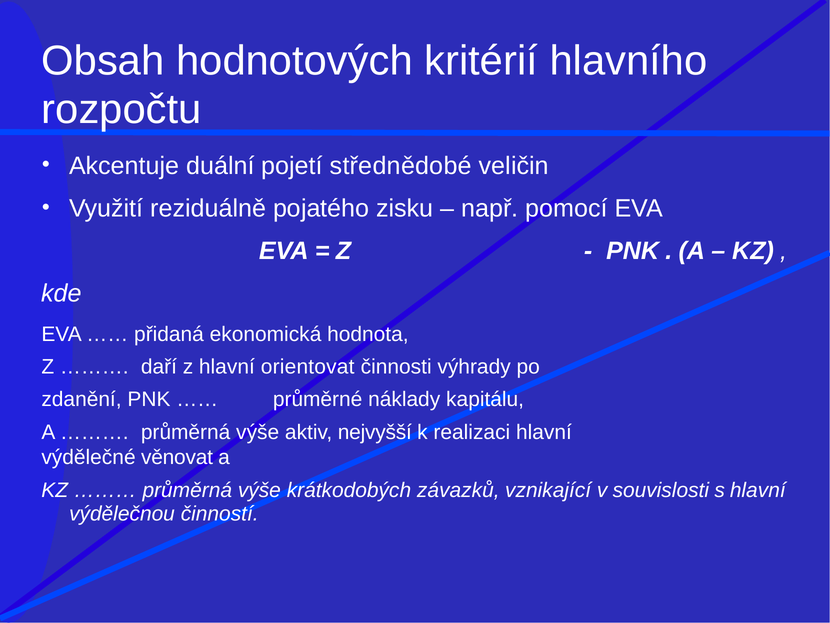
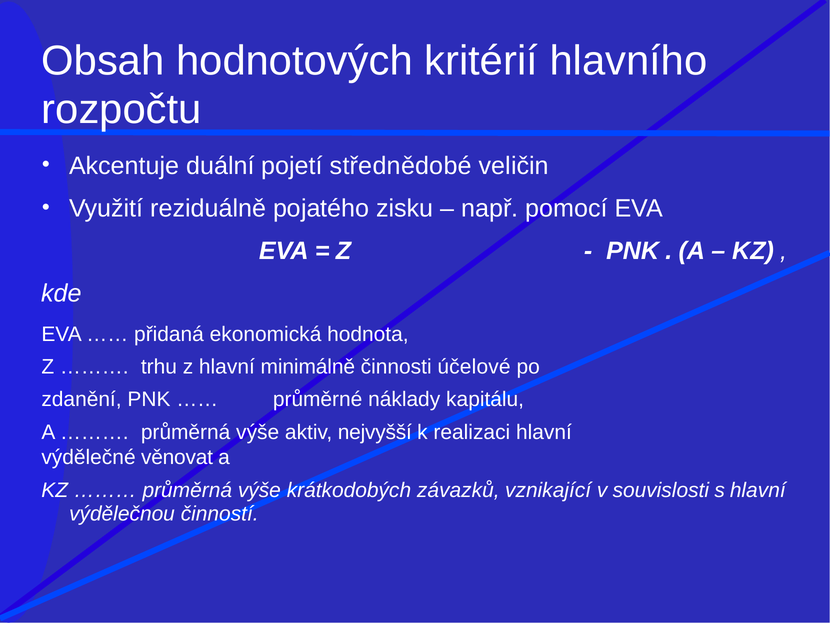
daří: daří -> trhu
orientovat: orientovat -> minimálně
výhrady: výhrady -> účelové
